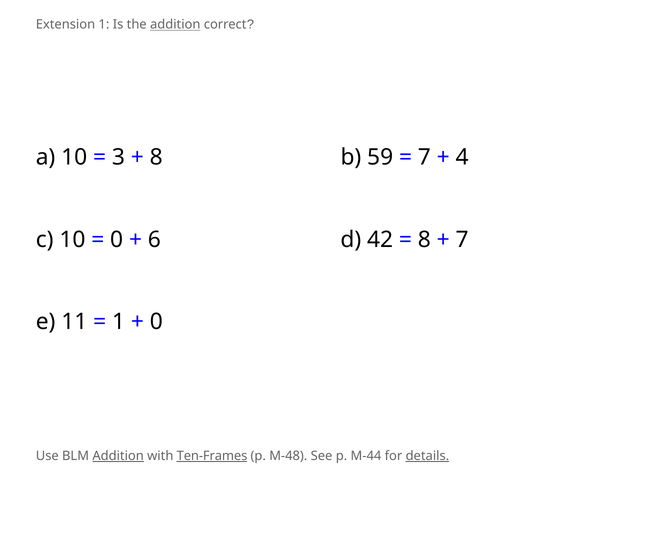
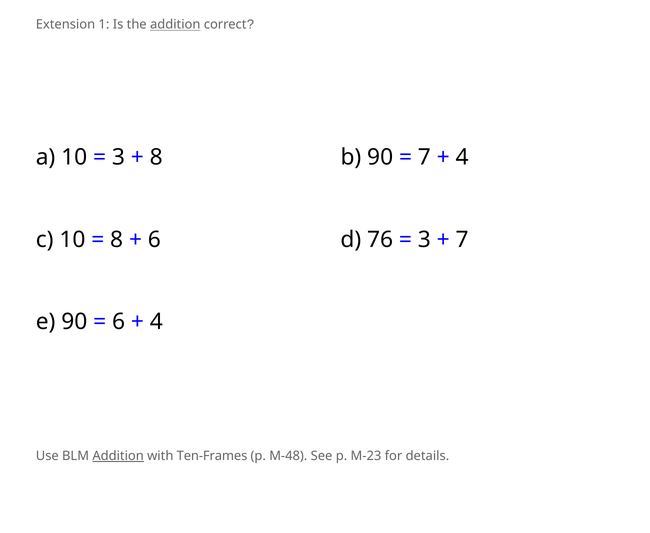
b 59: 59 -> 90
0 at (117, 240): 0 -> 8
42: 42 -> 76
8 at (424, 240): 8 -> 3
e 11: 11 -> 90
1 at (119, 322): 1 -> 6
0 at (156, 322): 0 -> 4
Ten-Frames underline: present -> none
M-44: M-44 -> M-23
details underline: present -> none
